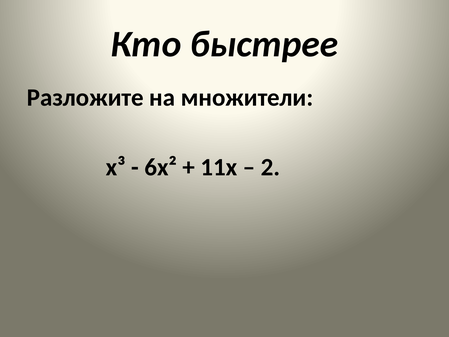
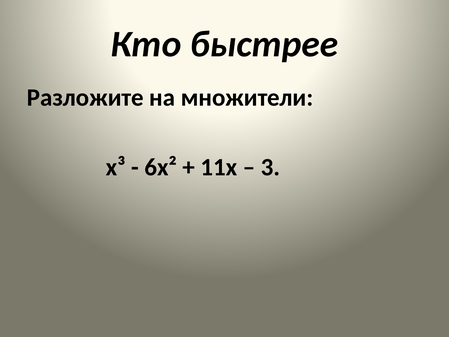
2: 2 -> 3
